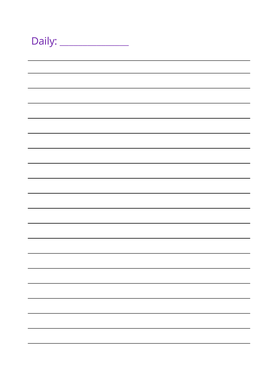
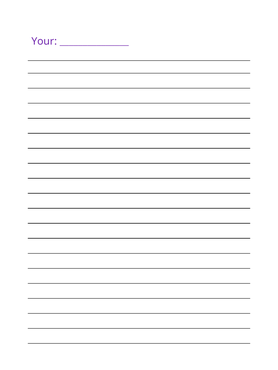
Daily: Daily -> Your
